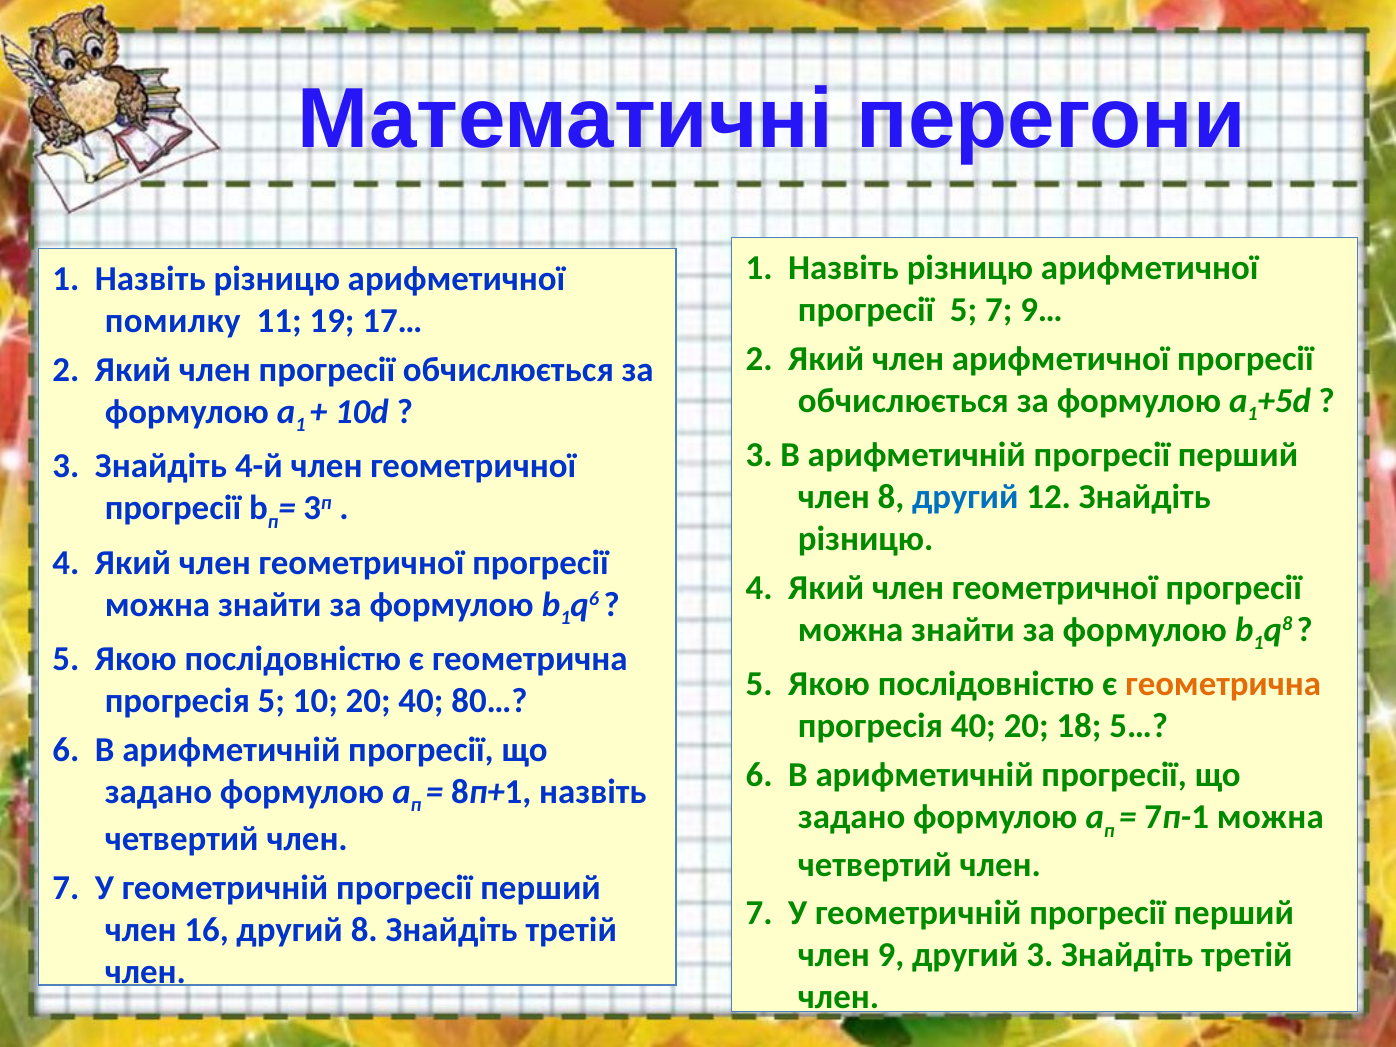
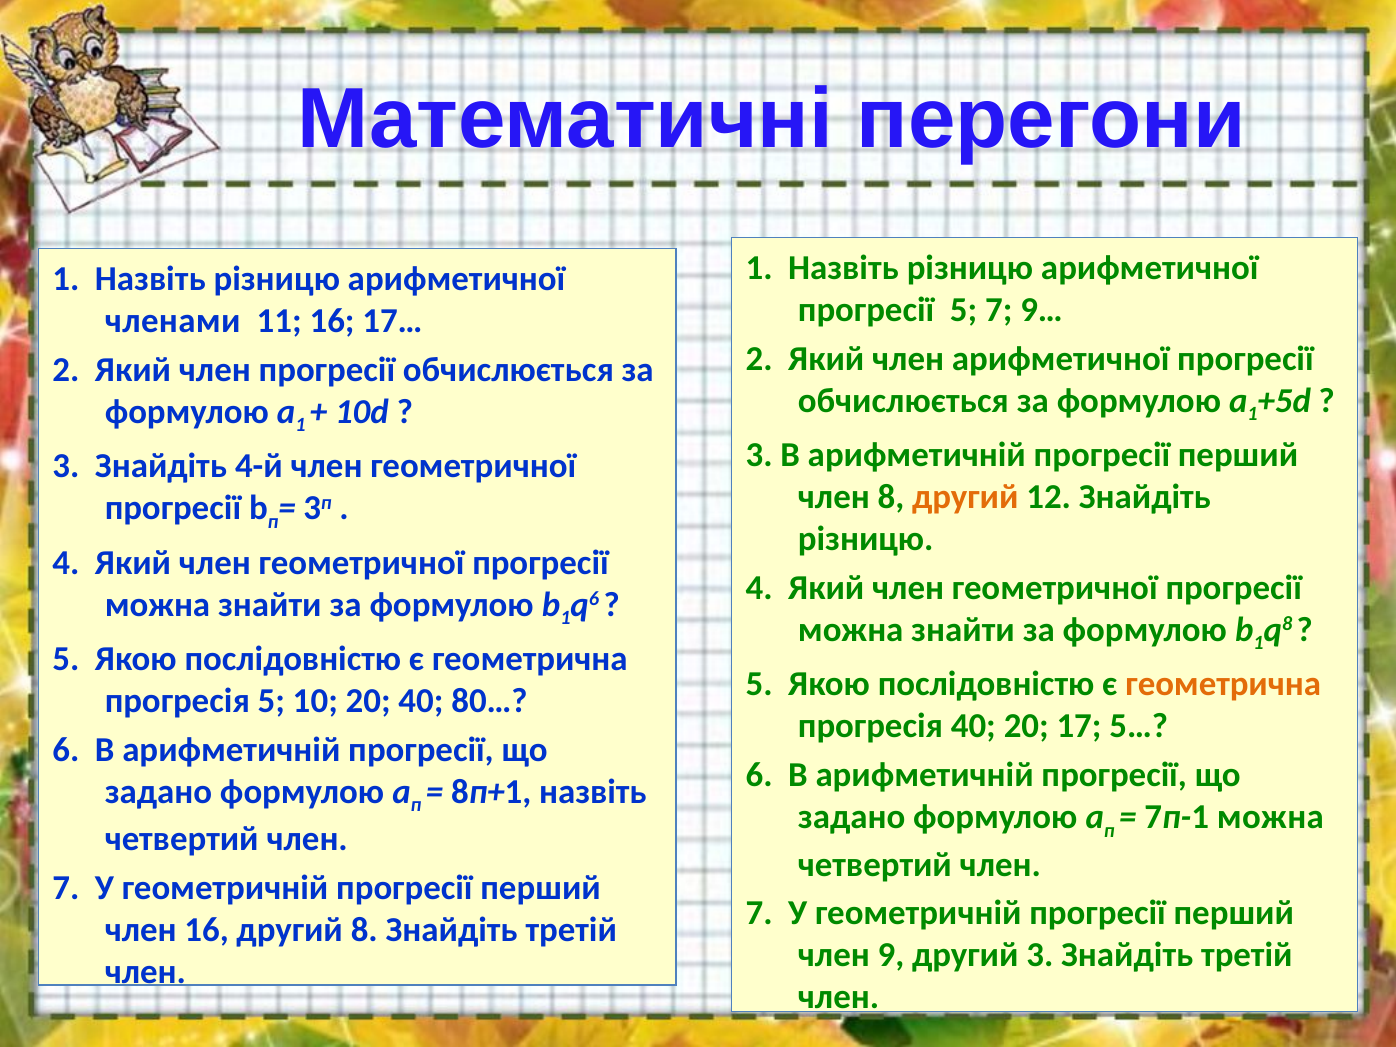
помилку: помилку -> членами
11 19: 19 -> 16
другий at (965, 497) colour: blue -> orange
18: 18 -> 17
